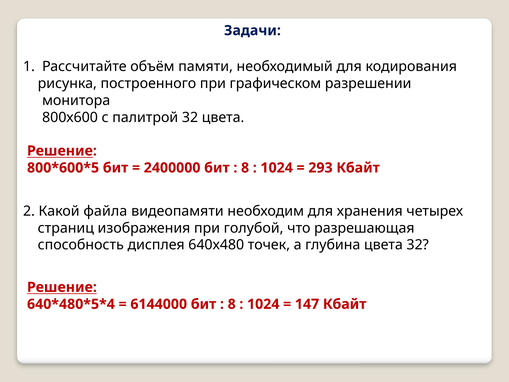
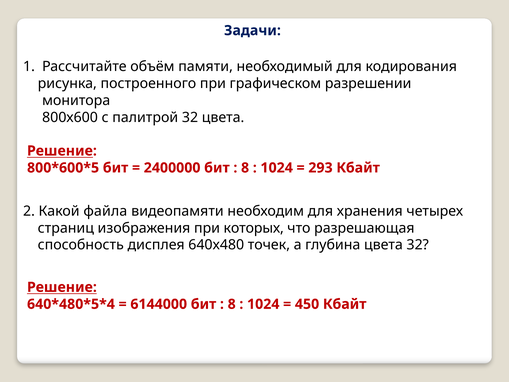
голубой: голубой -> которых
147: 147 -> 450
